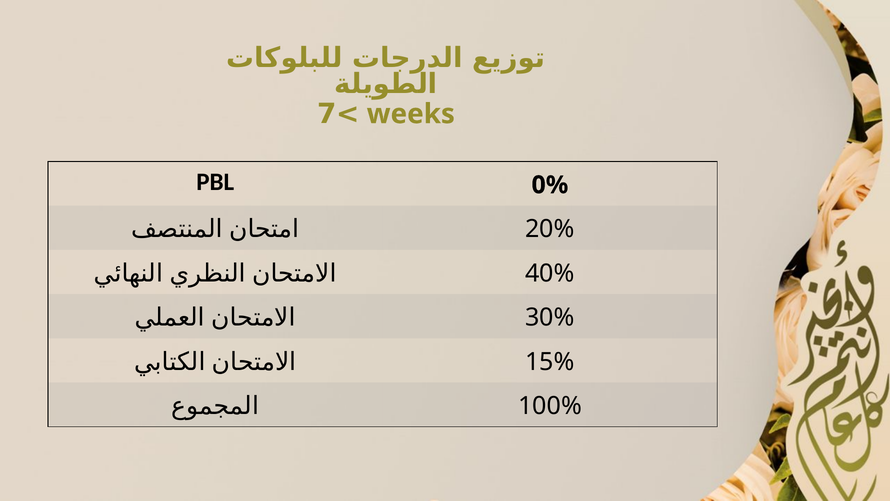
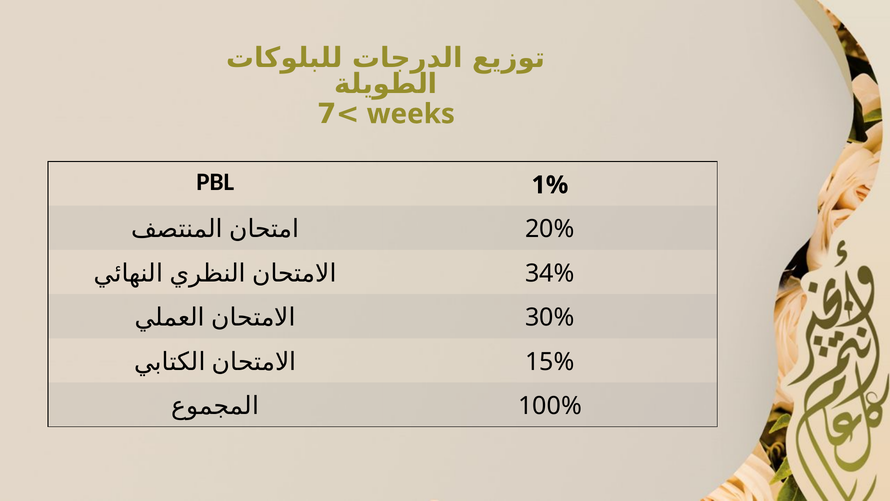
0%: 0% -> 1%
40%: 40% -> 34%
